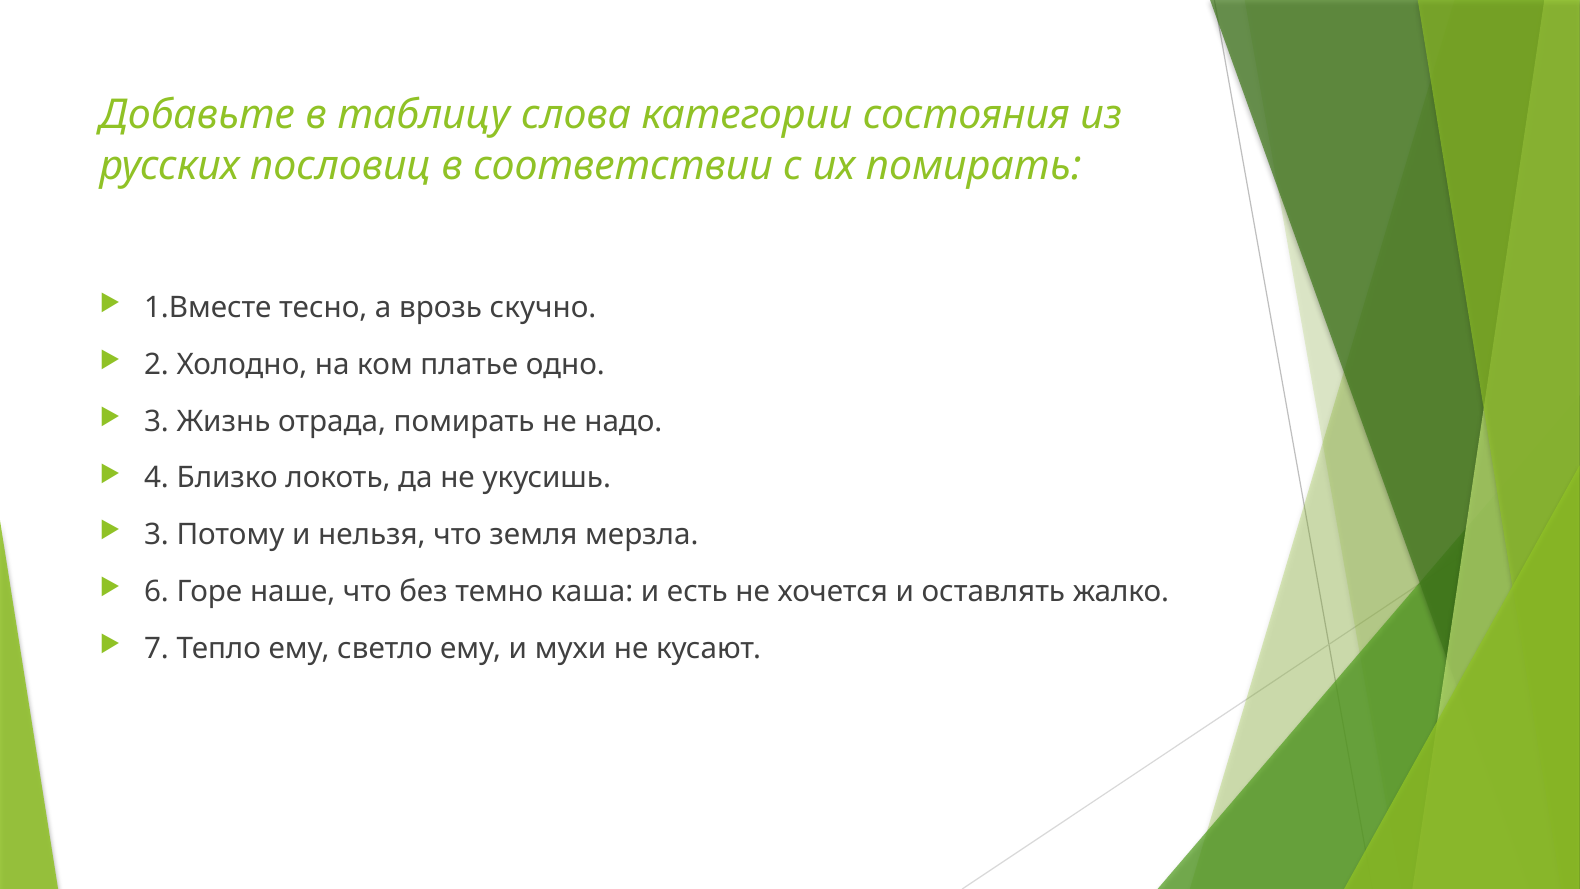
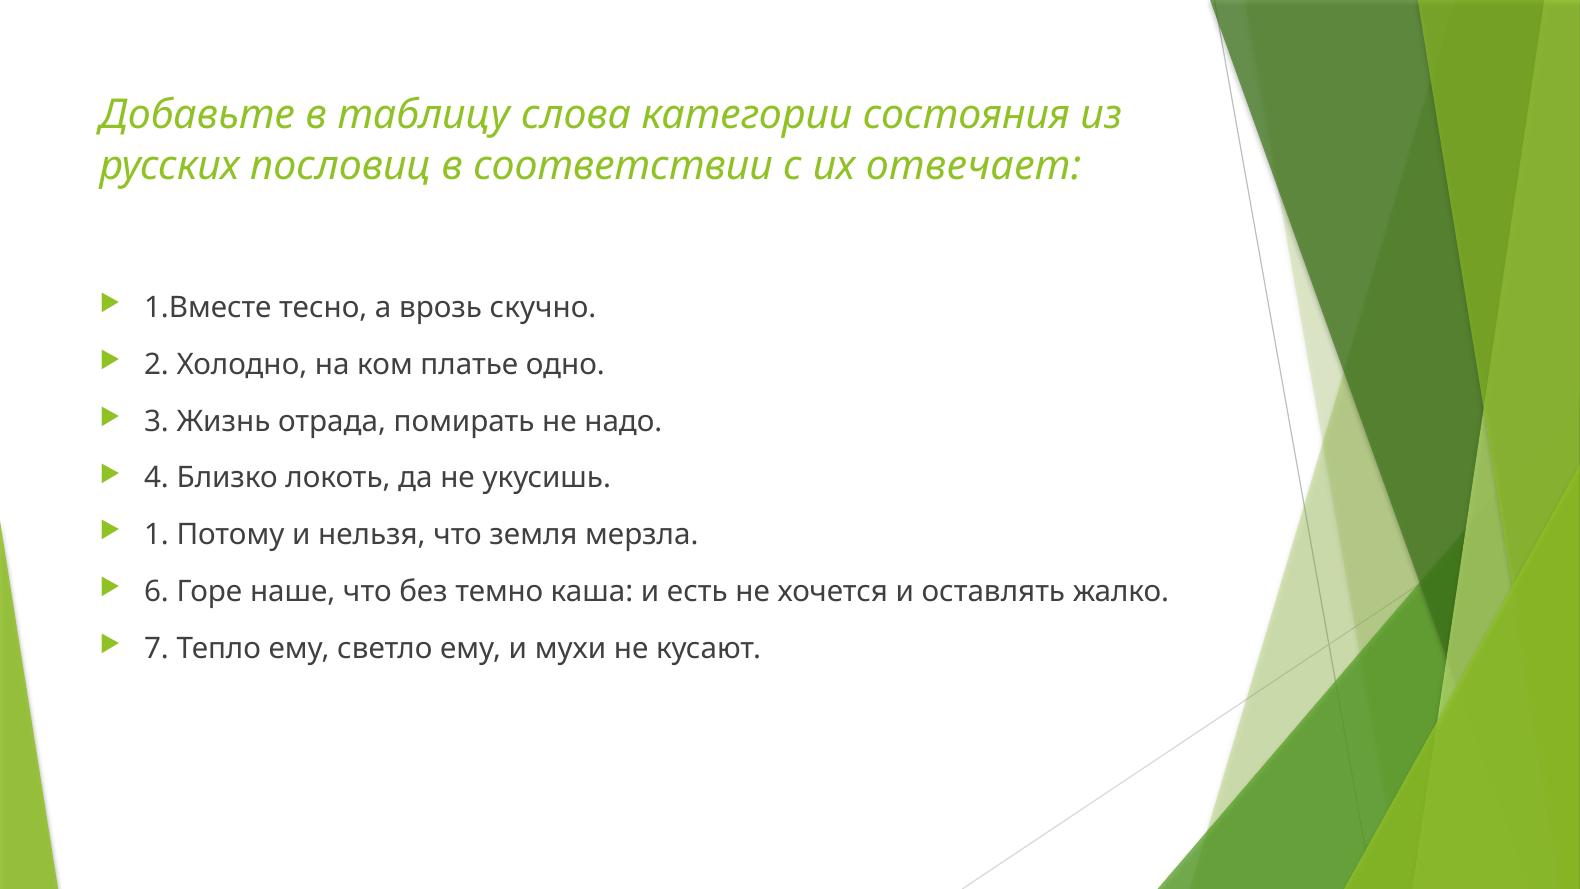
их помирать: помирать -> отвечает
3 at (156, 535): 3 -> 1
